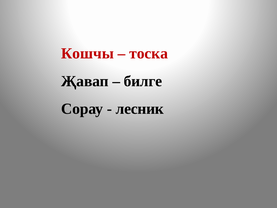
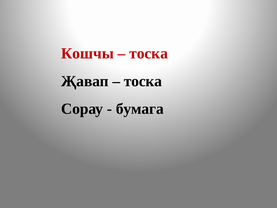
билге at (143, 81): билге -> тоска
лесник: лесник -> бумага
